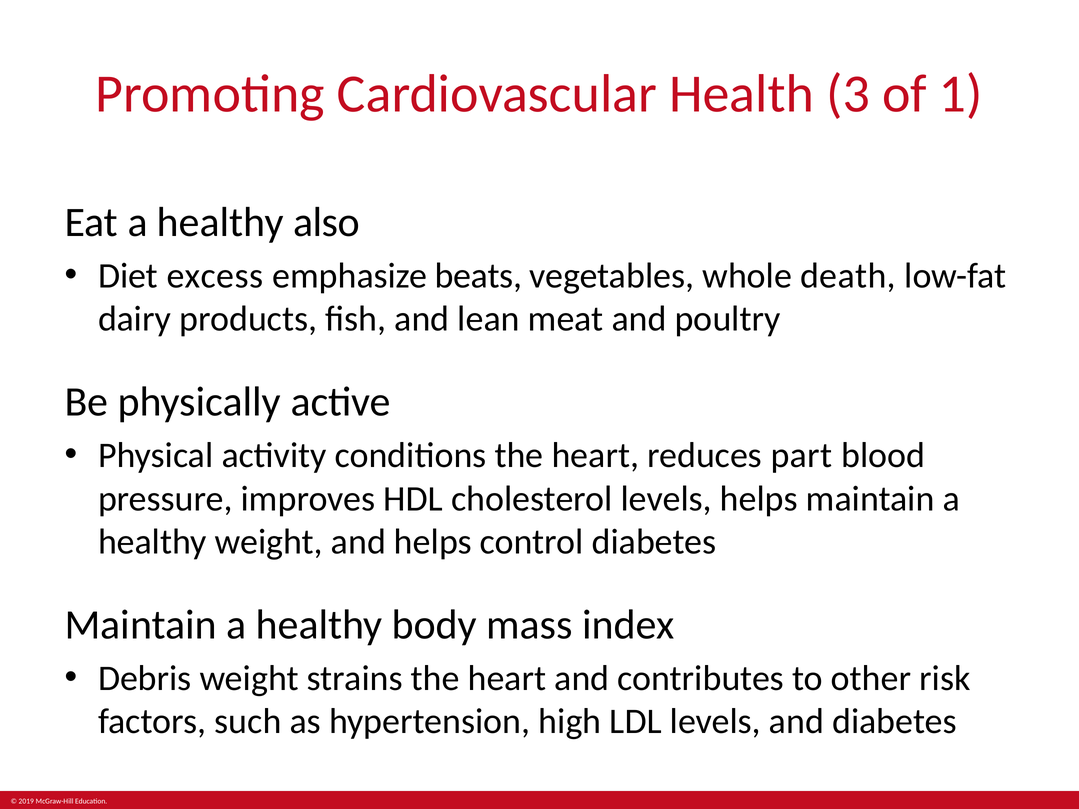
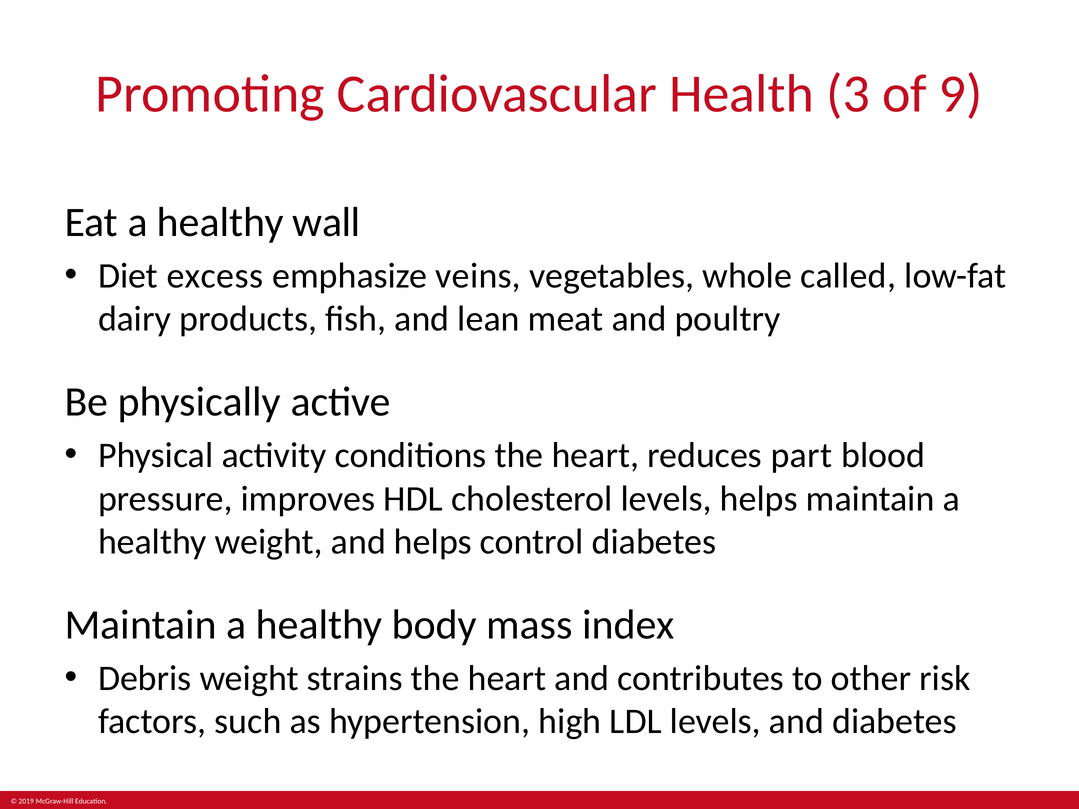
1: 1 -> 9
also: also -> wall
beats: beats -> veins
death: death -> called
